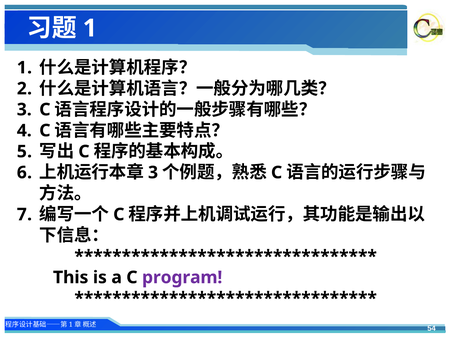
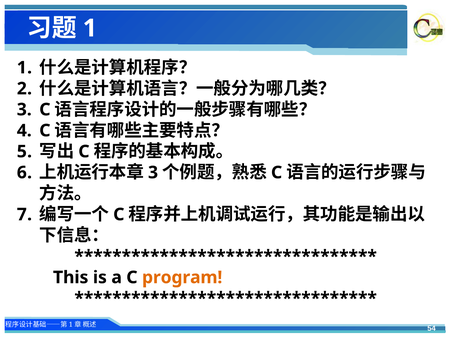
program colour: purple -> orange
